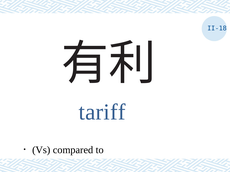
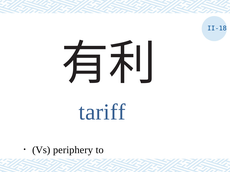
compared: compared -> periphery
